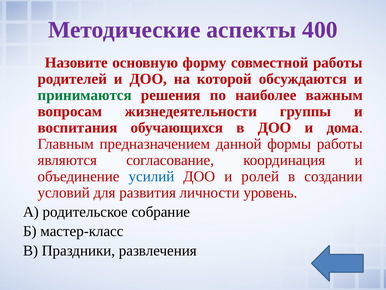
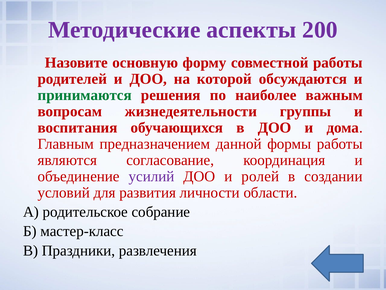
400: 400 -> 200
усилий colour: blue -> purple
уровень: уровень -> области
